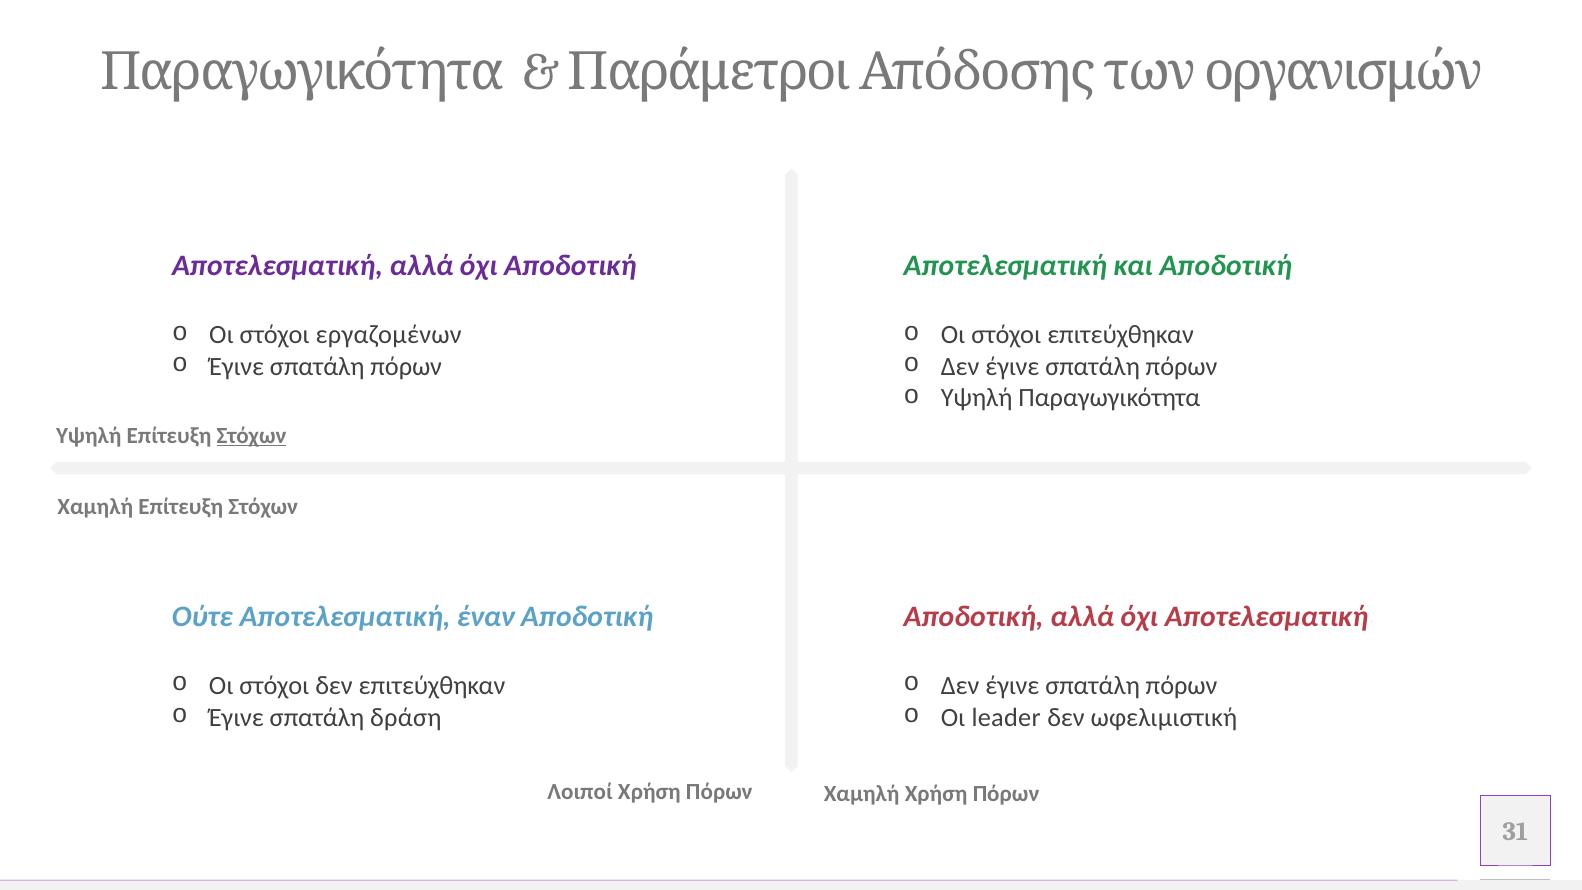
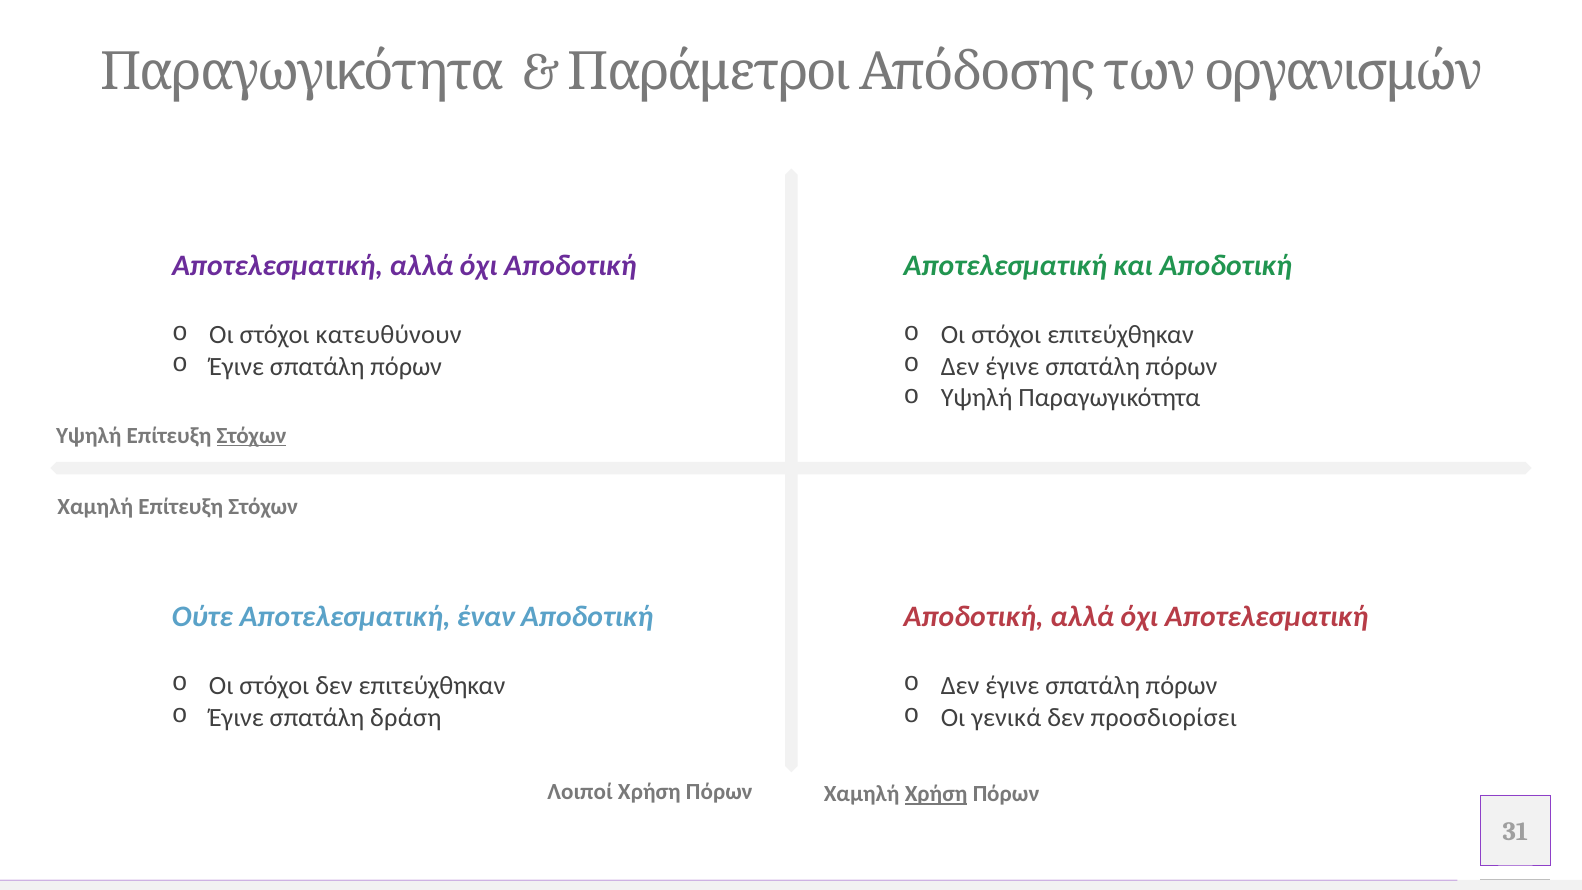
εργαζομένων: εργαζομένων -> κατευθύνουν
leader: leader -> γενικά
ωφελιμιστική: ωφελιμιστική -> προσδιορίσει
Χρήση at (936, 794) underline: none -> present
